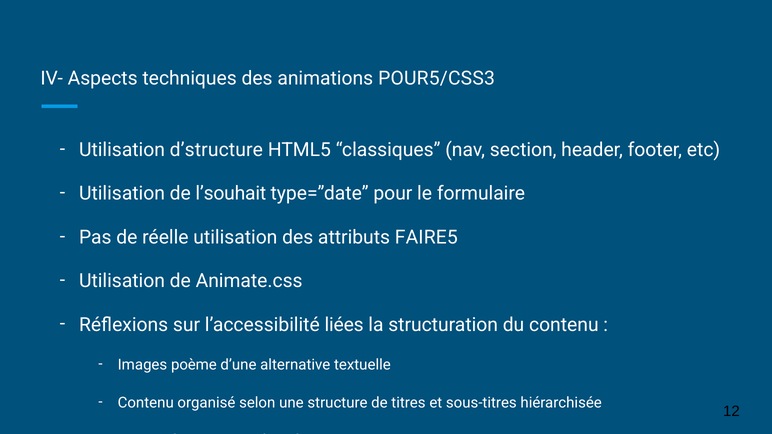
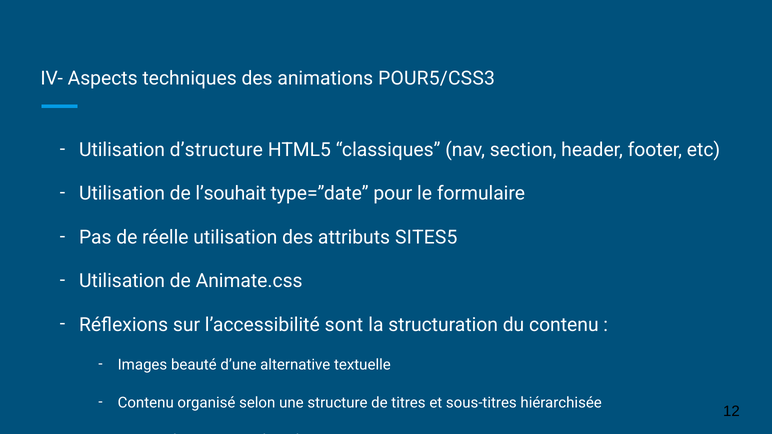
FAIRE5: FAIRE5 -> SITES5
liées: liées -> sont
poème: poème -> beauté
